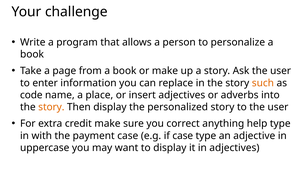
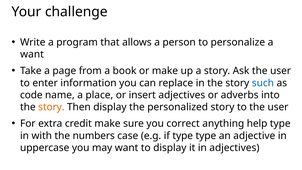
book at (32, 54): book -> want
such colour: orange -> blue
payment: payment -> numbers
if case: case -> type
